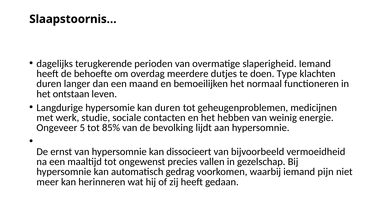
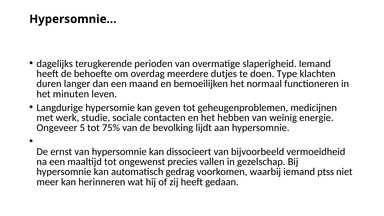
Slaapstoornis…: Slaapstoornis… -> Hypersomnie…
ontstaan: ontstaan -> minuten
kan duren: duren -> geven
85%: 85% -> 75%
pijn: pijn -> ptss
